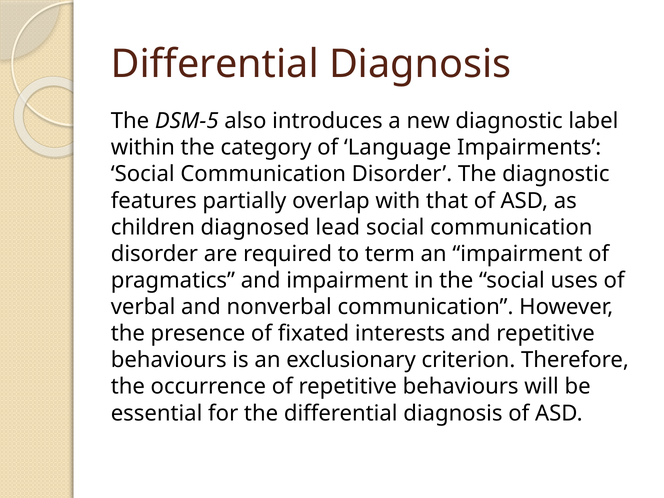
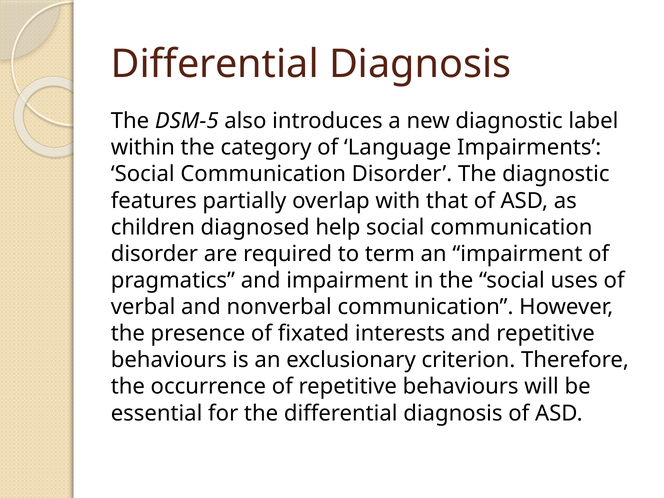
lead: lead -> help
